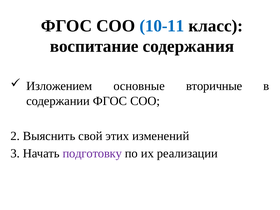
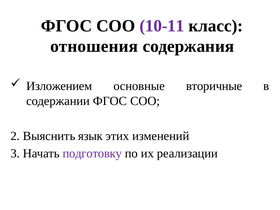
10-11 colour: blue -> purple
воспитание: воспитание -> отношения
свой: свой -> язык
